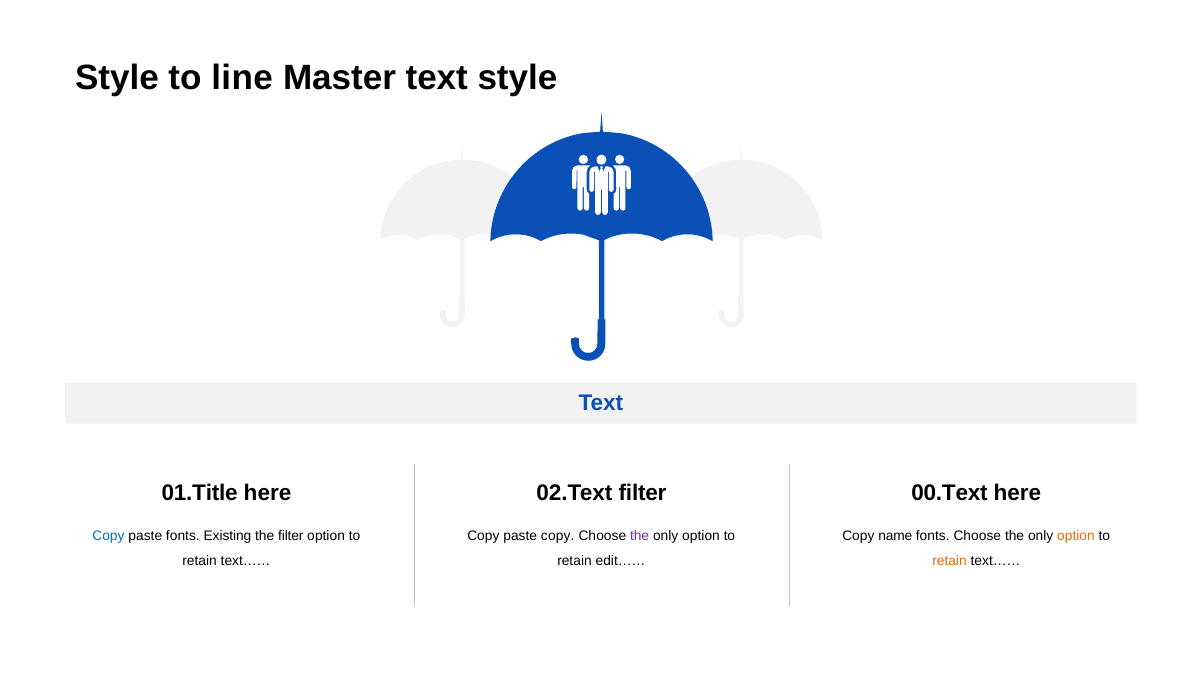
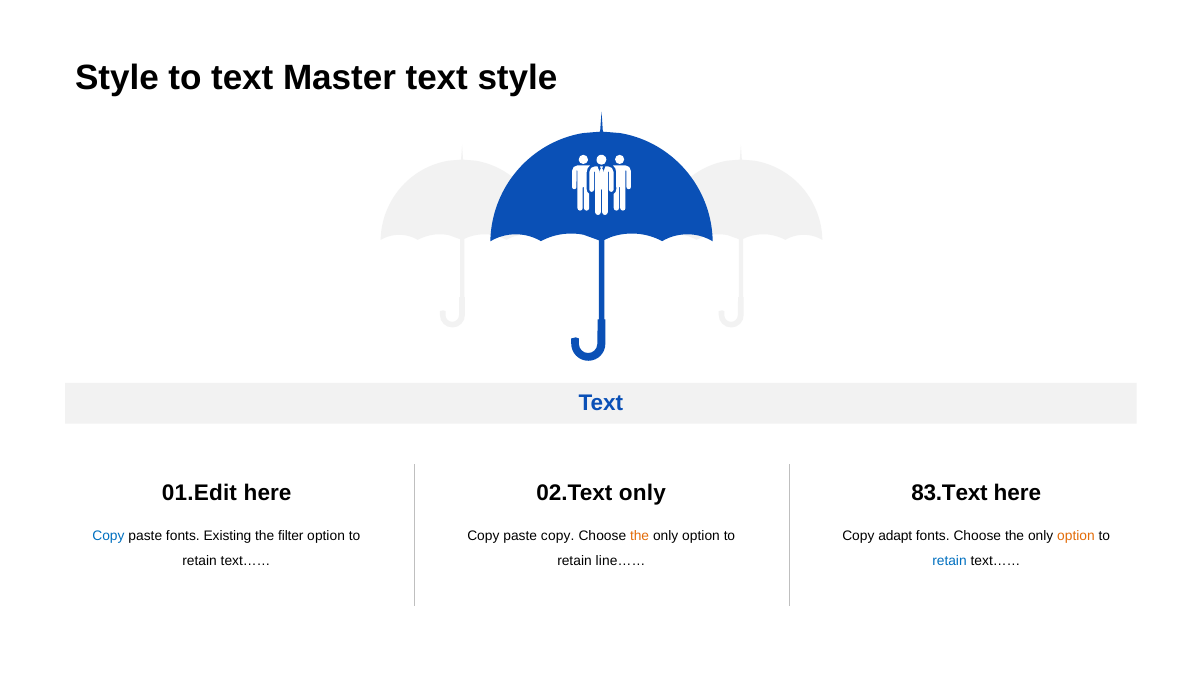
to line: line -> text
01.Title: 01.Title -> 01.Edit
02.Text filter: filter -> only
00.Text: 00.Text -> 83.Text
the at (640, 536) colour: purple -> orange
name: name -> adapt
edit……: edit…… -> line……
retain at (949, 561) colour: orange -> blue
